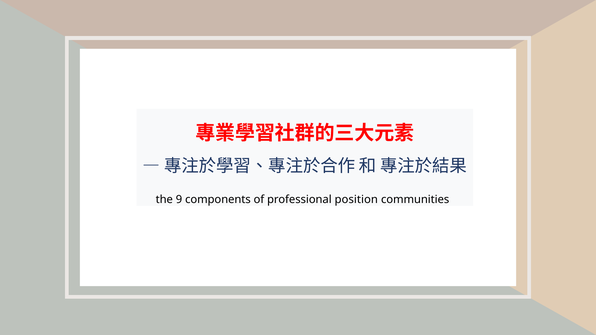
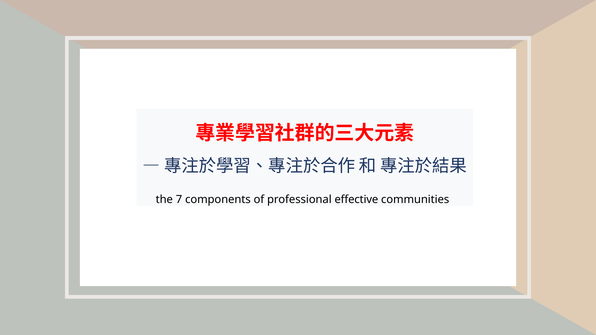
9: 9 -> 7
position: position -> effective
